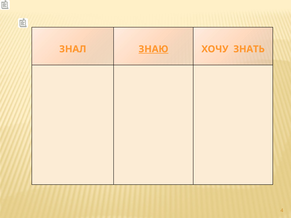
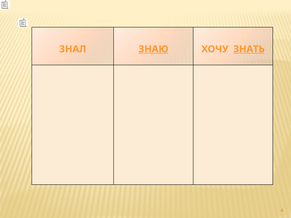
ЗНАТЬ underline: none -> present
